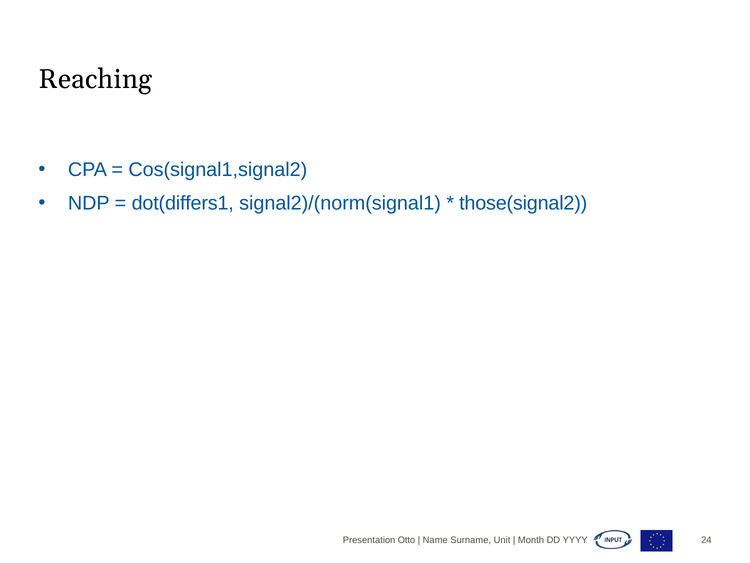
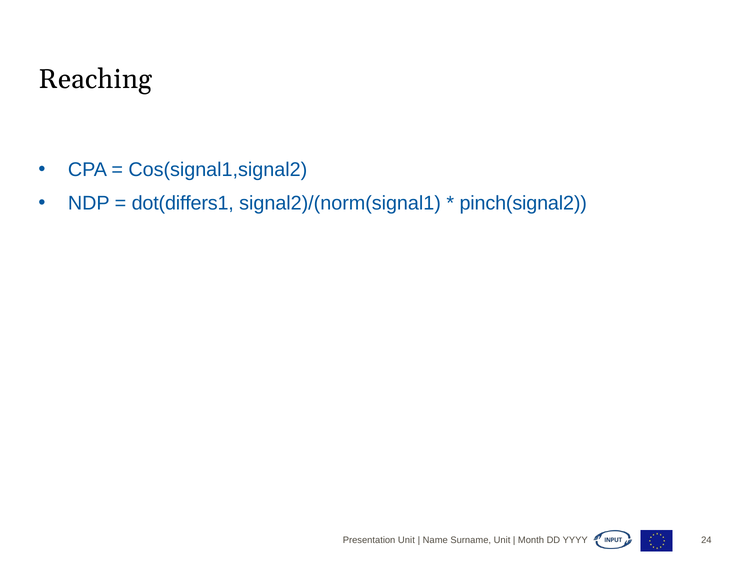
those(signal2: those(signal2 -> pinch(signal2
Presentation Otto: Otto -> Unit
